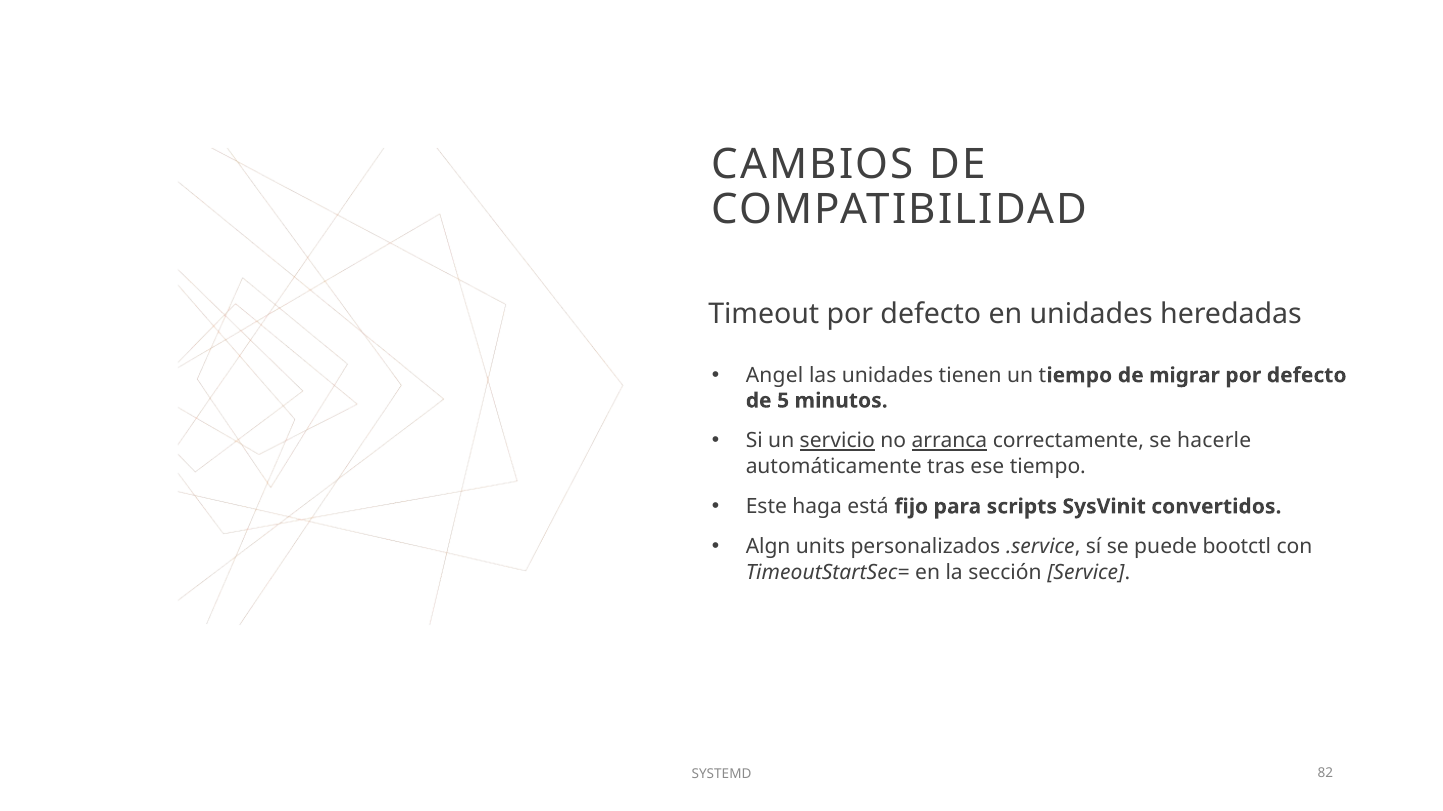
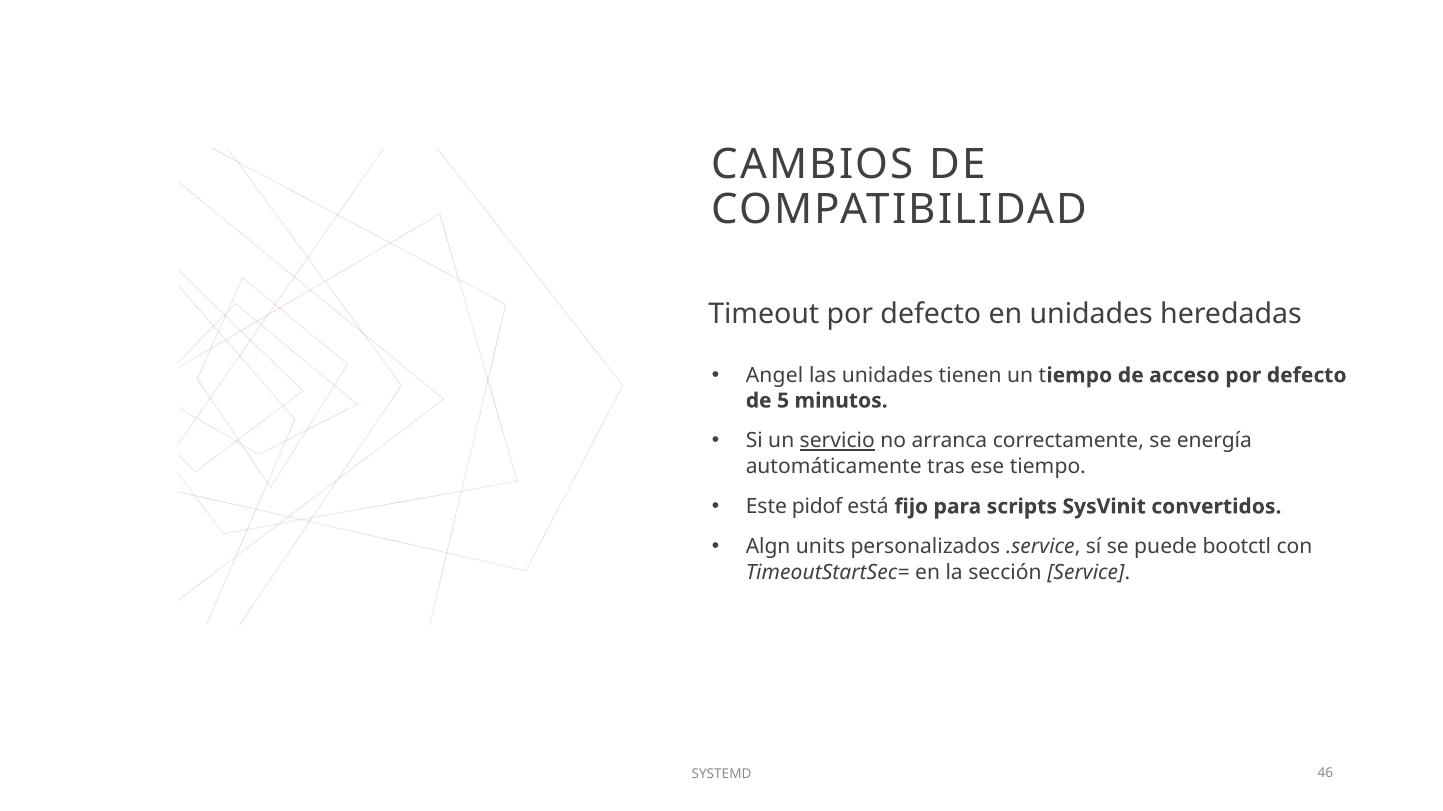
migrar: migrar -> acceso
arranca underline: present -> none
hacerle: hacerle -> energía
haga: haga -> pidof
82: 82 -> 46
